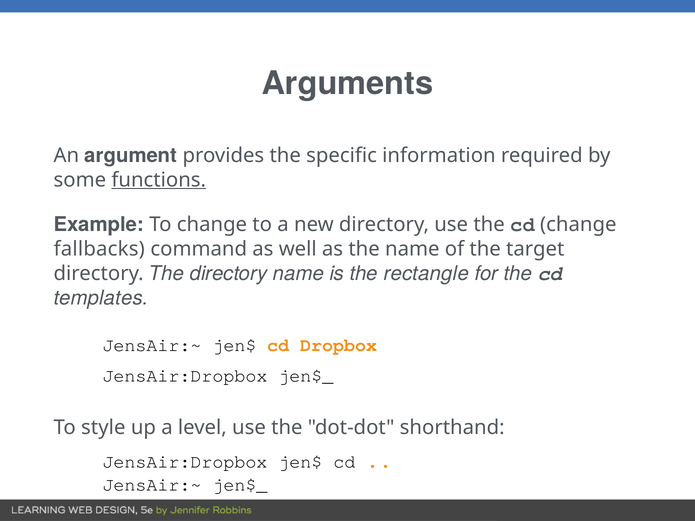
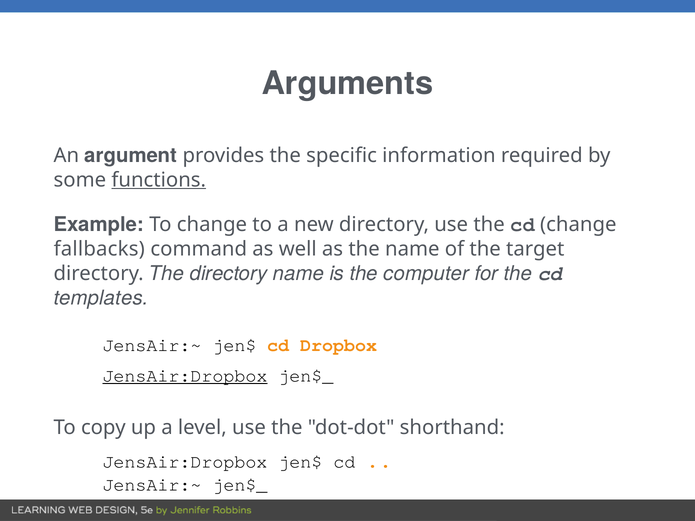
rectangle: rectangle -> computer
JensAir:Dropbox at (185, 376) underline: none -> present
style: style -> copy
